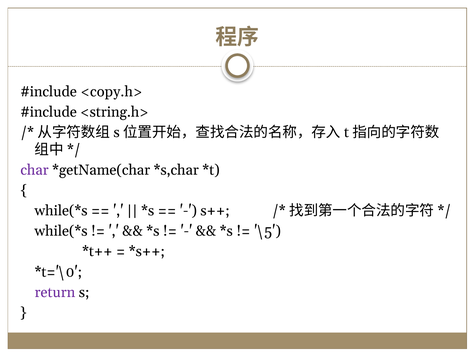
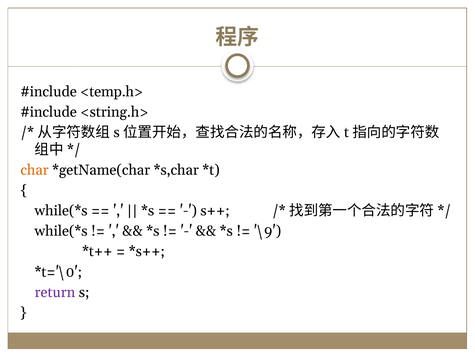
<copy.h>: <copy.h> -> <temp.h>
char colour: purple -> orange
\5: \5 -> \9
